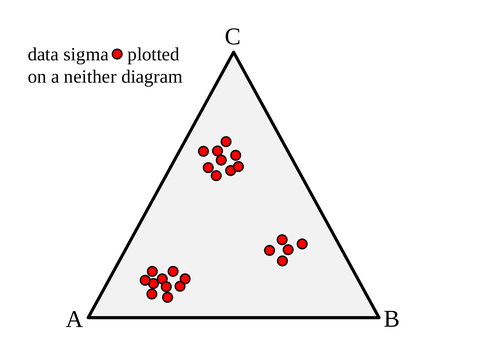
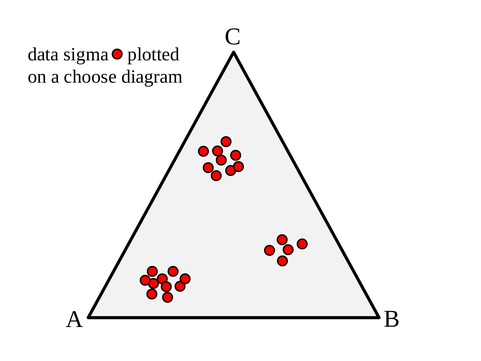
neither: neither -> choose
